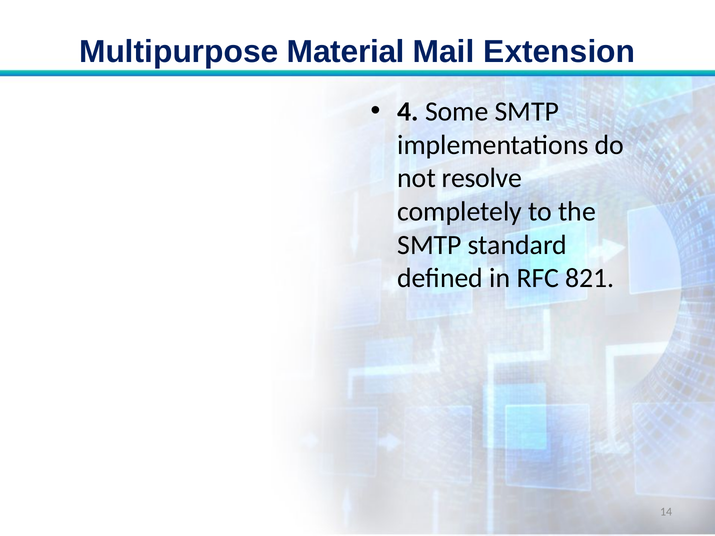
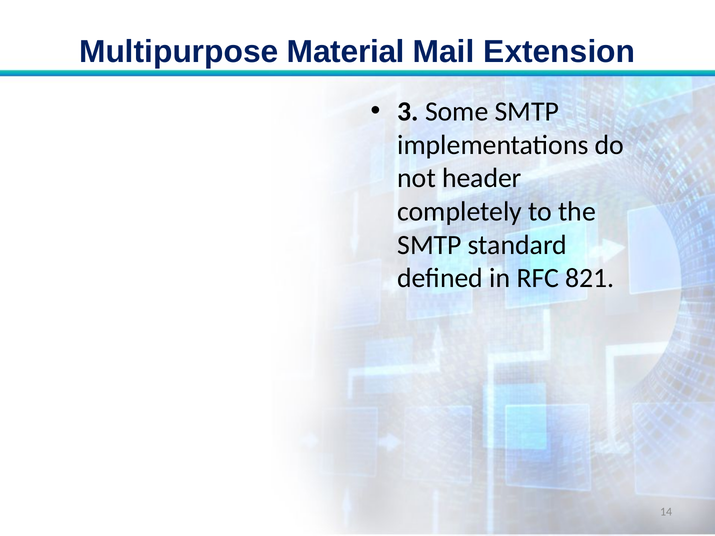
4: 4 -> 3
resolve: resolve -> header
